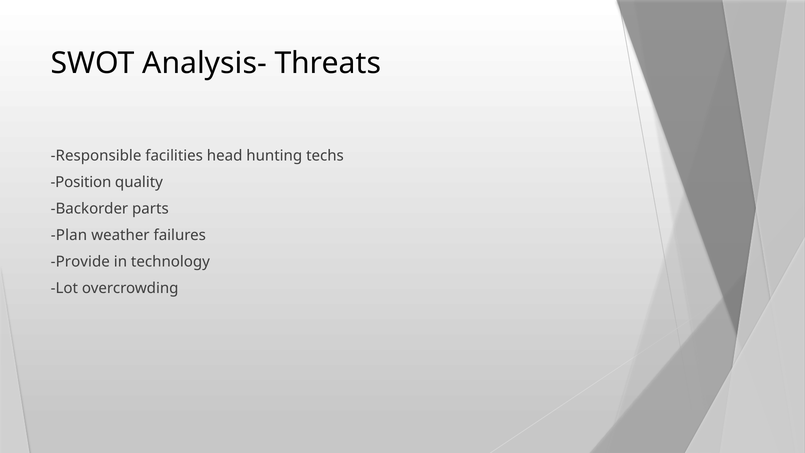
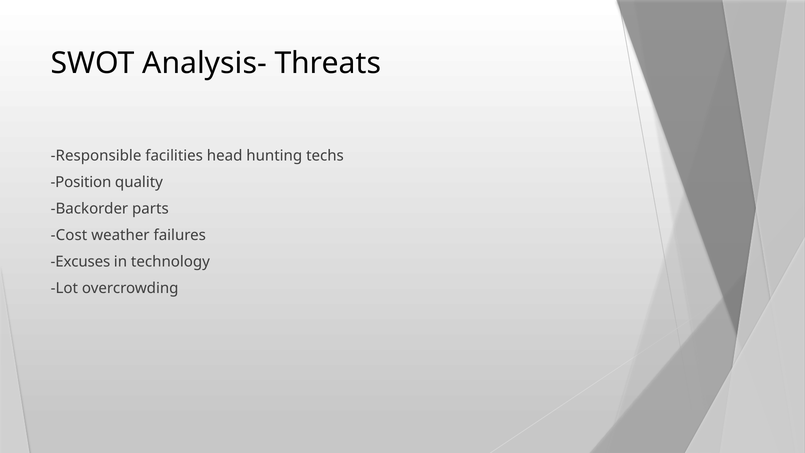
Plan: Plan -> Cost
Provide: Provide -> Excuses
